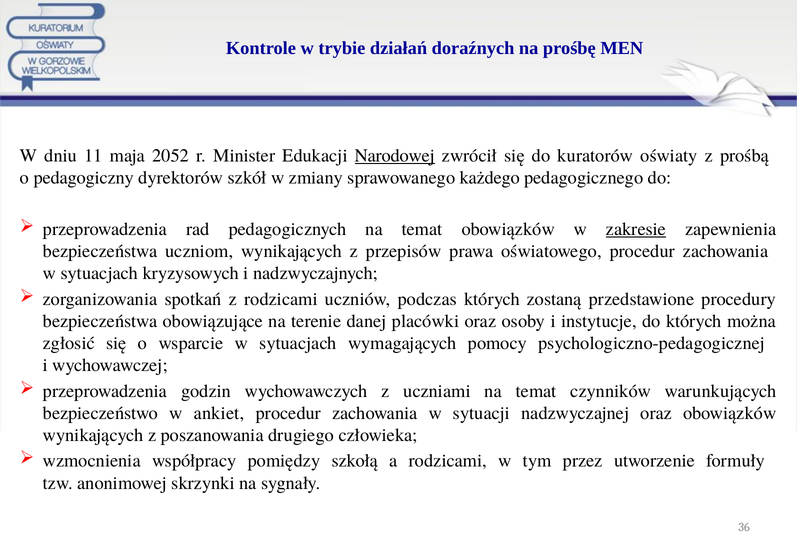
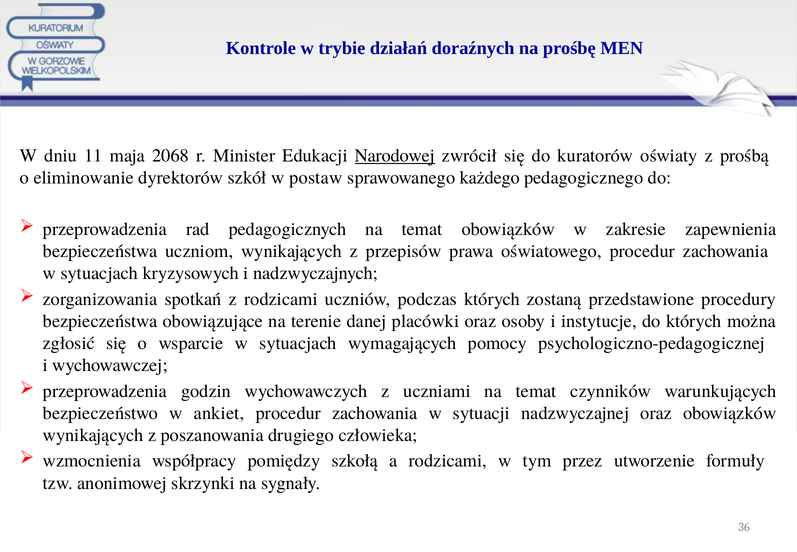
2052: 2052 -> 2068
pedagogiczny: pedagogiczny -> eliminowanie
zmiany: zmiany -> postaw
zakresie underline: present -> none
